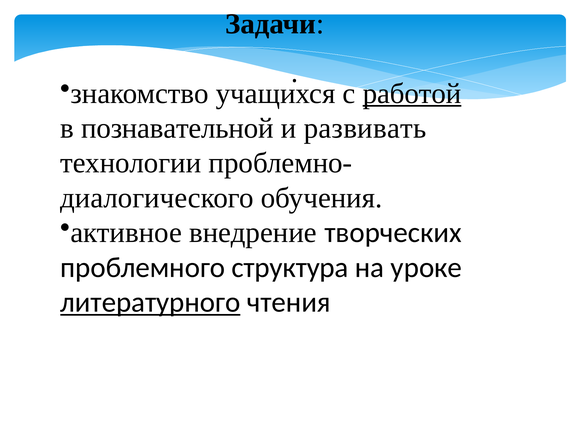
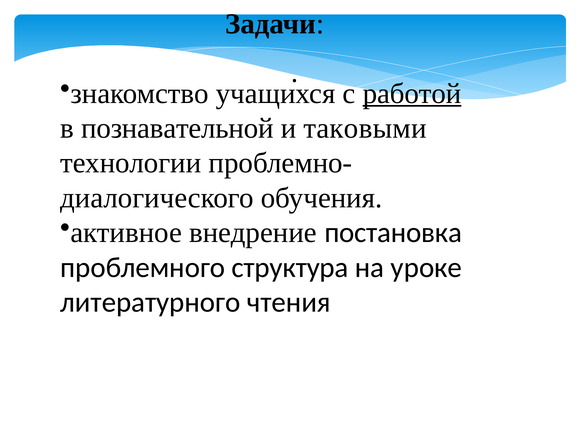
развивать: развивать -> таковыми
творческих: творческих -> постановка
литературного underline: present -> none
